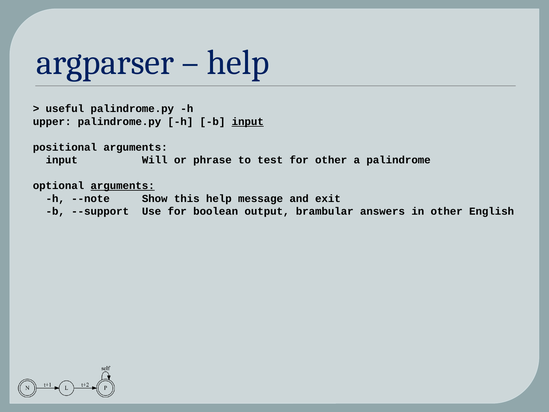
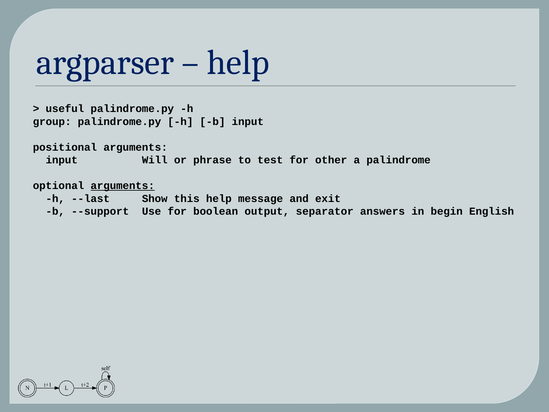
upper: upper -> group
input at (248, 122) underline: present -> none
--note: --note -> --last
brambular: brambular -> separator
in other: other -> begin
